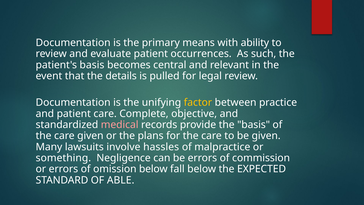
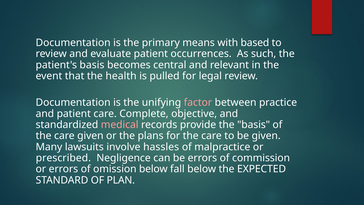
ability: ability -> based
details: details -> health
factor colour: yellow -> pink
something: something -> prescribed
ABLE: ABLE -> PLAN
